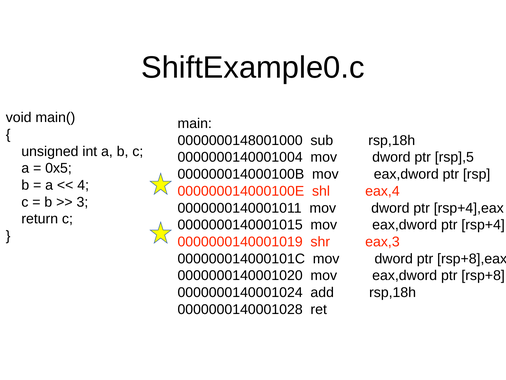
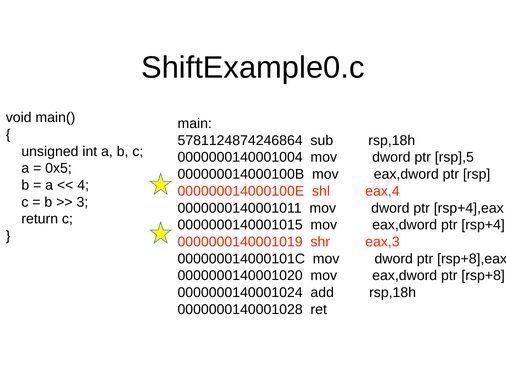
0000000148001000: 0000000148001000 -> 5781124874246864
